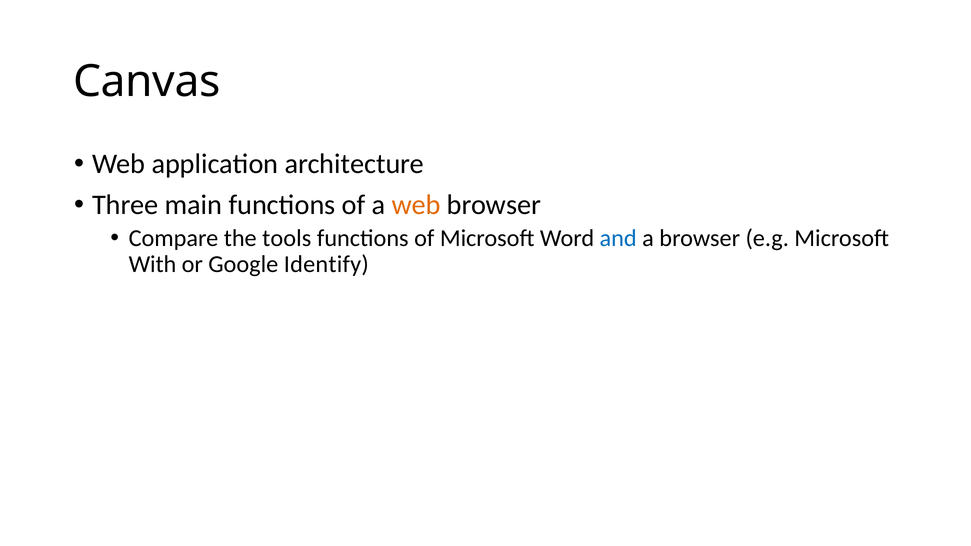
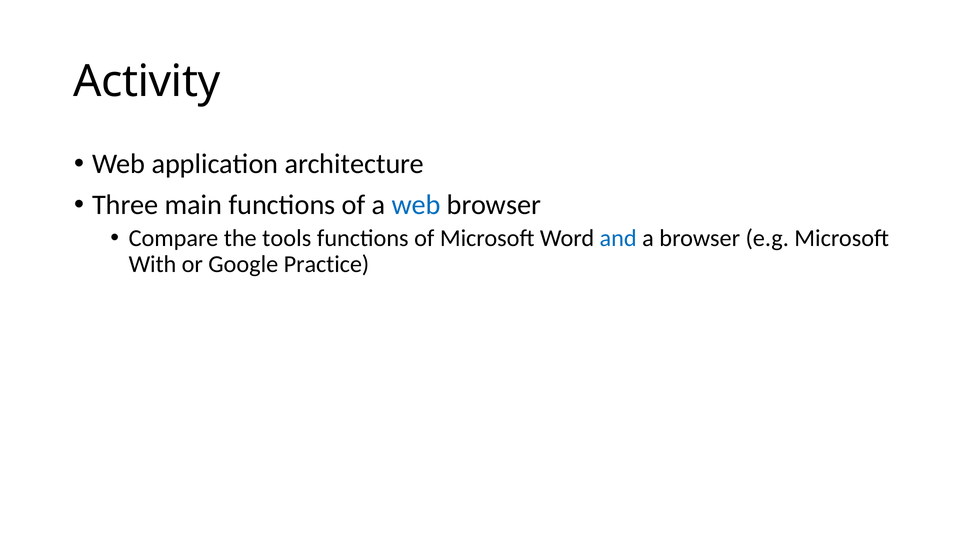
Canvas: Canvas -> Activity
web at (416, 205) colour: orange -> blue
Identify: Identify -> Practice
